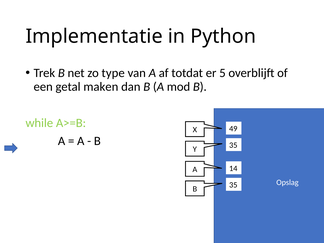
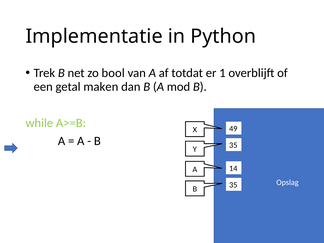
type: type -> bool
5: 5 -> 1
